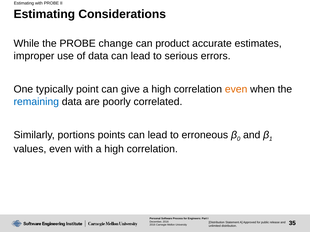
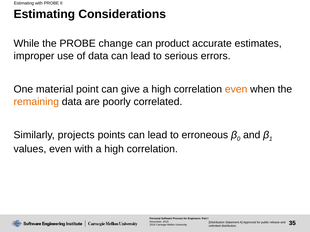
typically: typically -> material
remaining colour: blue -> orange
portions: portions -> projects
